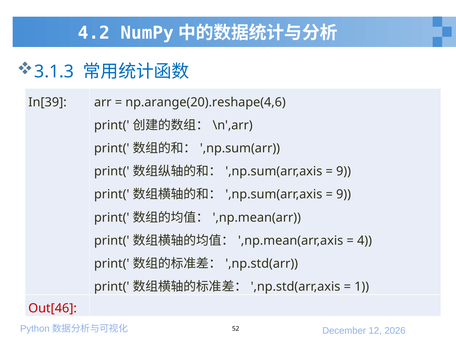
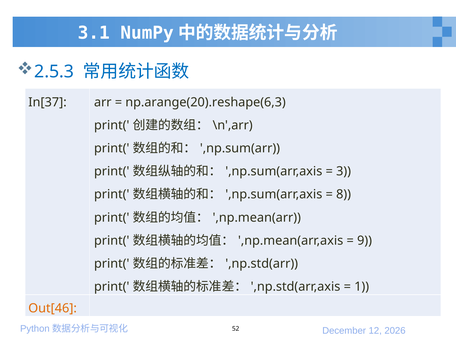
4.2: 4.2 -> 3.1
3.1.3: 3.1.3 -> 2.5.3
In[39: In[39 -> In[37
np.arange(20).reshape(4,6: np.arange(20).reshape(4,6 -> np.arange(20).reshape(6,3
9 at (344, 171): 9 -> 3
9 at (344, 194): 9 -> 8
4: 4 -> 9
Out[46 colour: red -> orange
